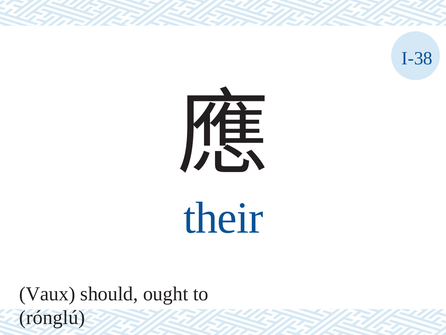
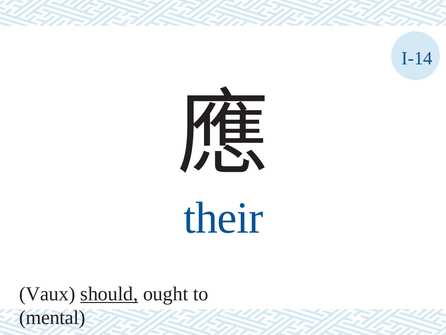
I-38: I-38 -> I-14
should underline: none -> present
rónglú: rónglú -> mental
